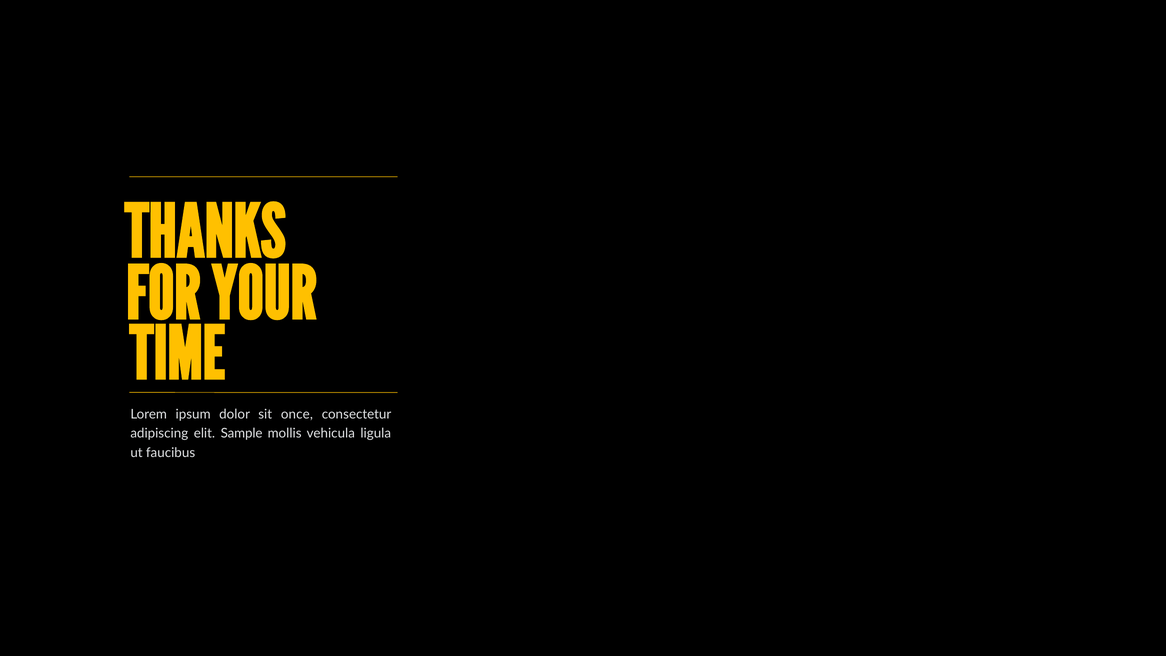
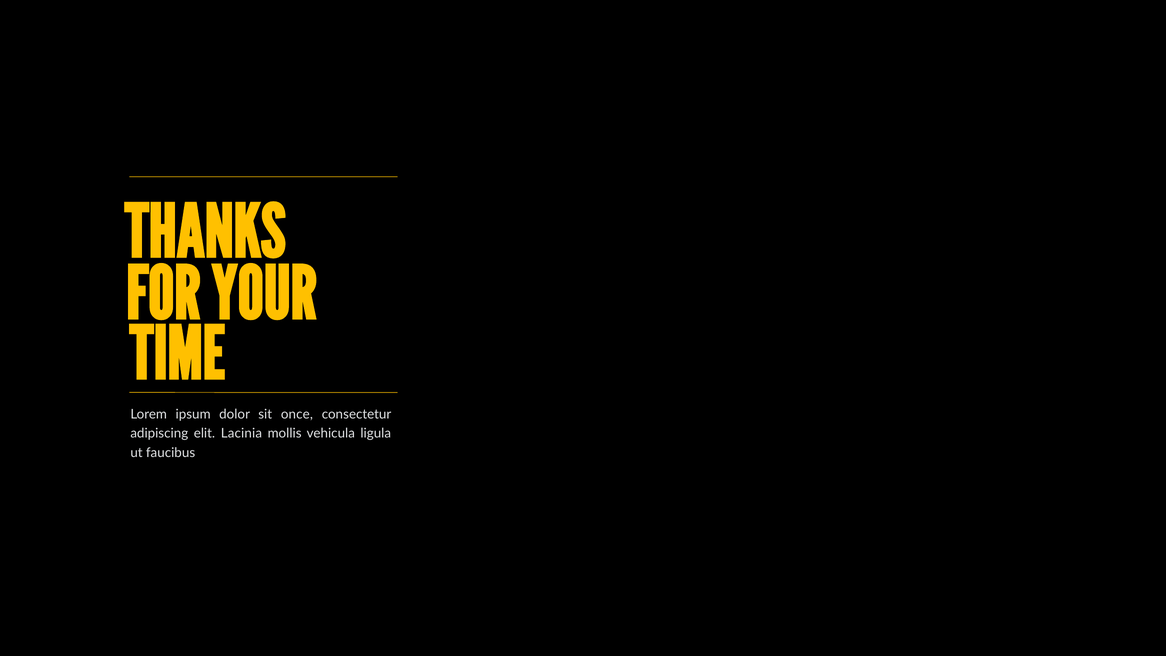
Sample: Sample -> Lacinia
